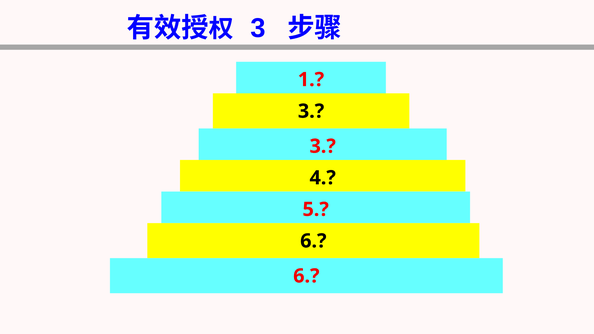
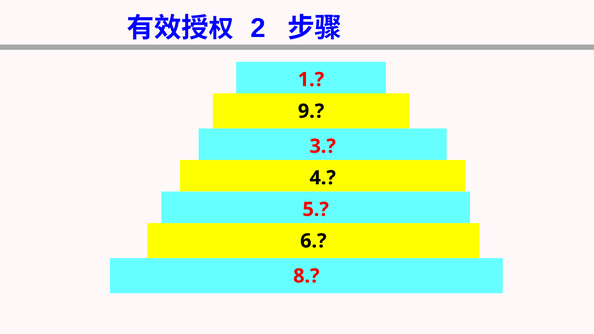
3 at (258, 28): 3 -> 2
3 at (311, 111): 3 -> 9
6 at (306, 276): 6 -> 8
